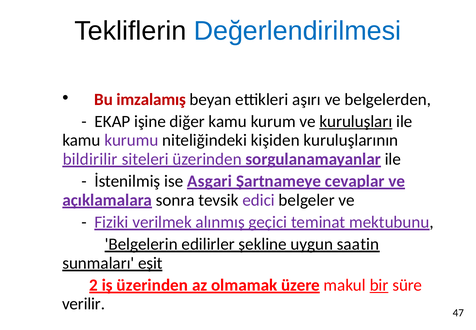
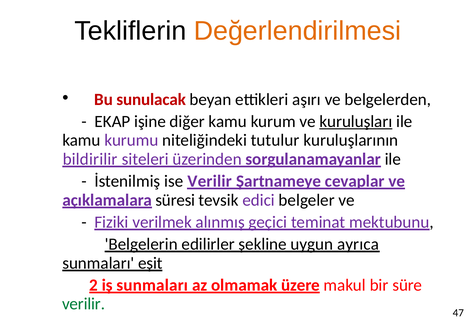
Değerlendirilmesi colour: blue -> orange
imzalamış: imzalamış -> sunulacak
kişiden: kişiden -> tutulur
ise Asgari: Asgari -> Verilir
sonra: sonra -> süresi
saatin: saatin -> ayrıca
iş üzerinden: üzerinden -> sunmaları
bir underline: present -> none
verilir at (84, 304) colour: black -> green
